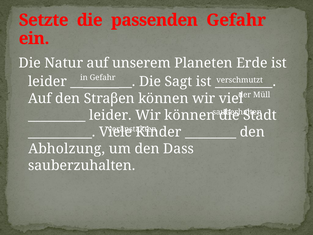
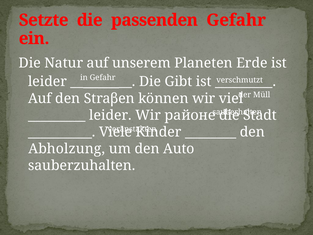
Sagt: Sagt -> Gibt
Wir können: können -> районе
Dass: Dass -> Auto
